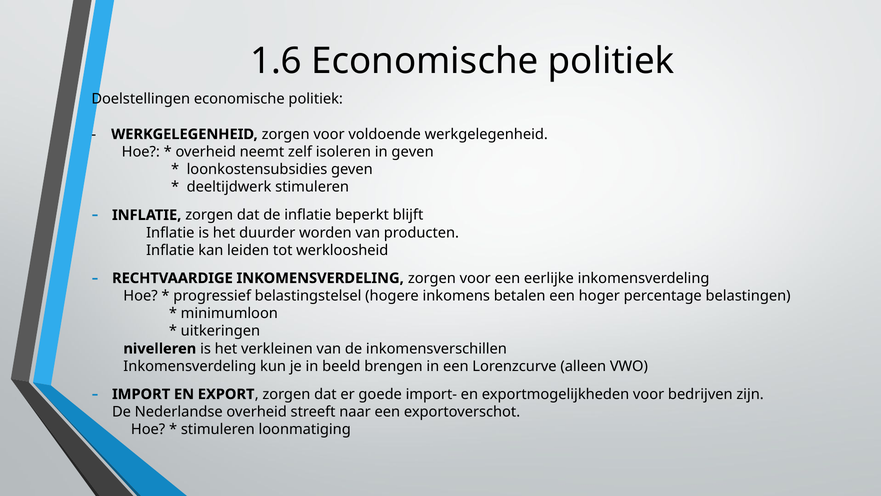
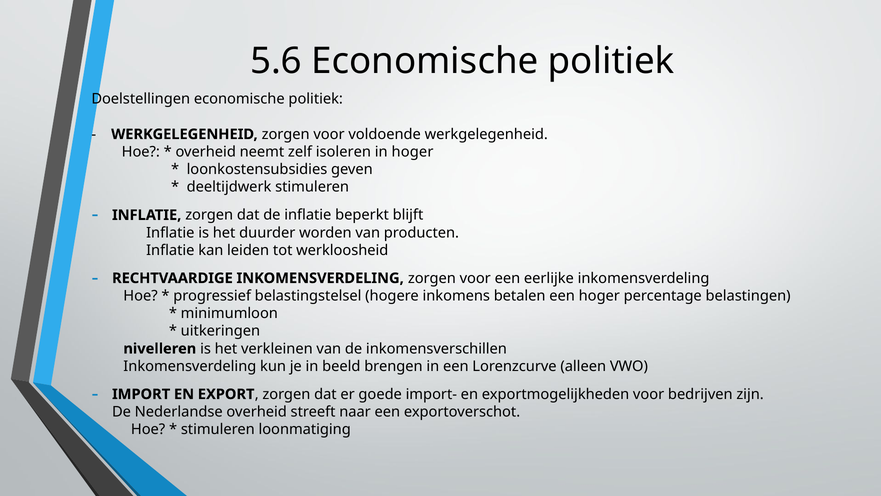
1.6: 1.6 -> 5.6
in geven: geven -> hoger
